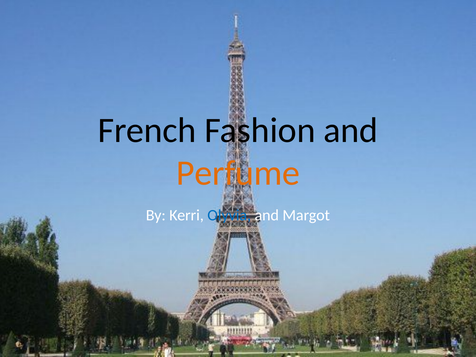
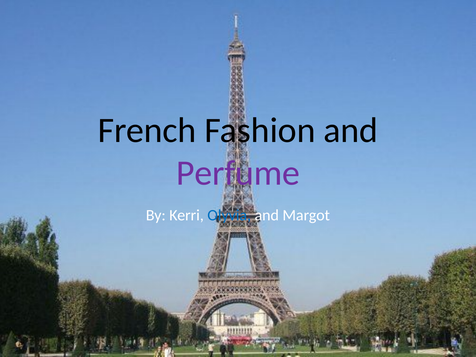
Perfume colour: orange -> purple
